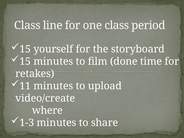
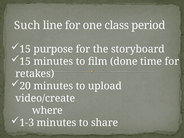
Class at (27, 25): Class -> Such
yourself: yourself -> purpose
11: 11 -> 20
